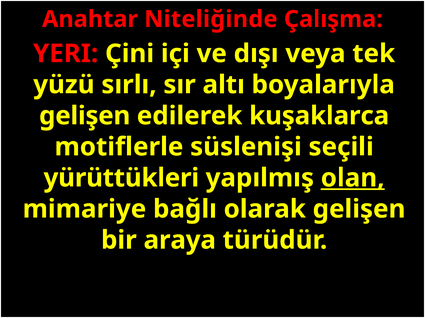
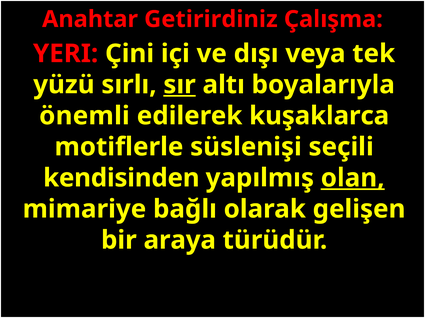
Niteliğinde: Niteliğinde -> Getirirdiniz
sır underline: none -> present
gelişen at (85, 116): gelişen -> önemli
yürüttükleri: yürüttükleri -> kendisinden
